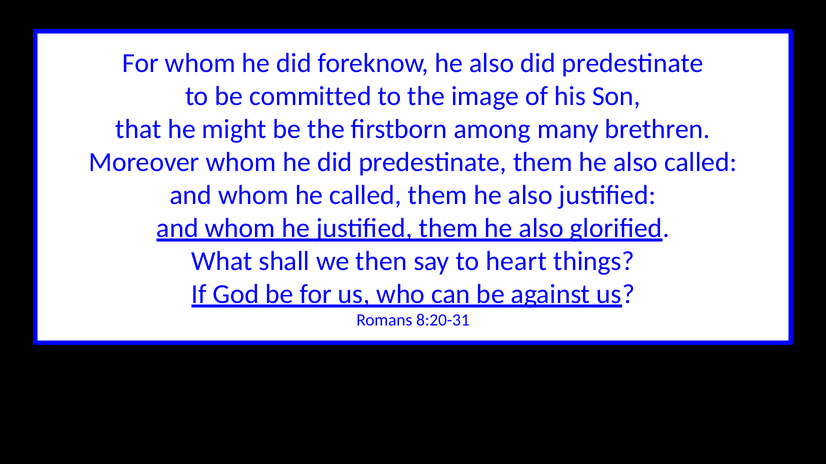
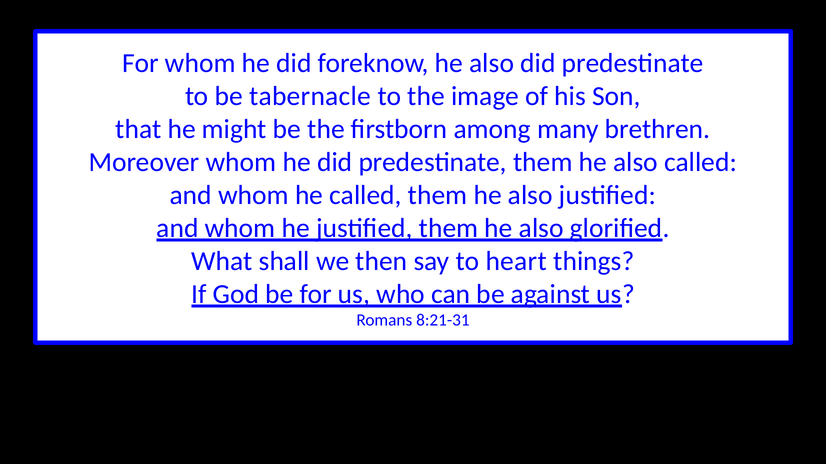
committed: committed -> tabernacle
8:20-31: 8:20-31 -> 8:21-31
